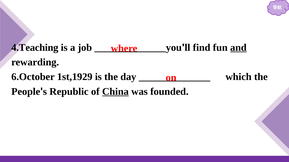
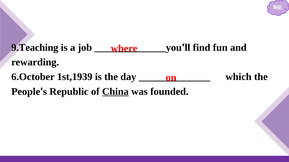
4.Teaching: 4.Teaching -> 9.Teaching
and underline: present -> none
1st,1929: 1st,1929 -> 1st,1939
